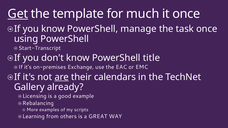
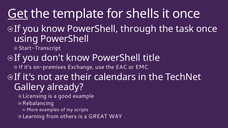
much: much -> shells
manage: manage -> through
are underline: present -> none
